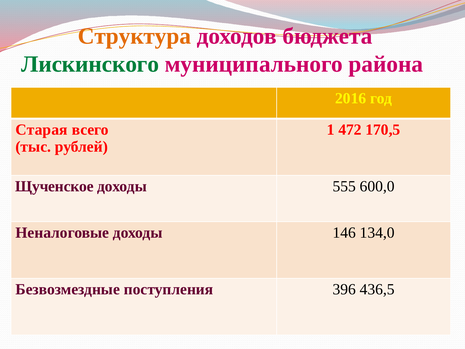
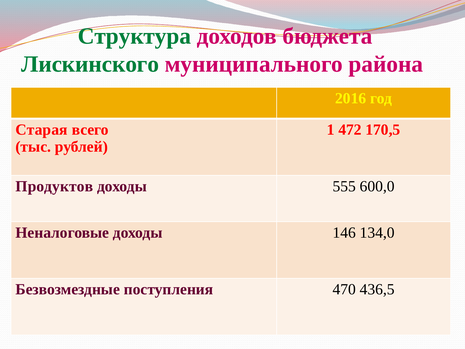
Структура colour: orange -> green
Щученское: Щученское -> Продуктов
396: 396 -> 470
